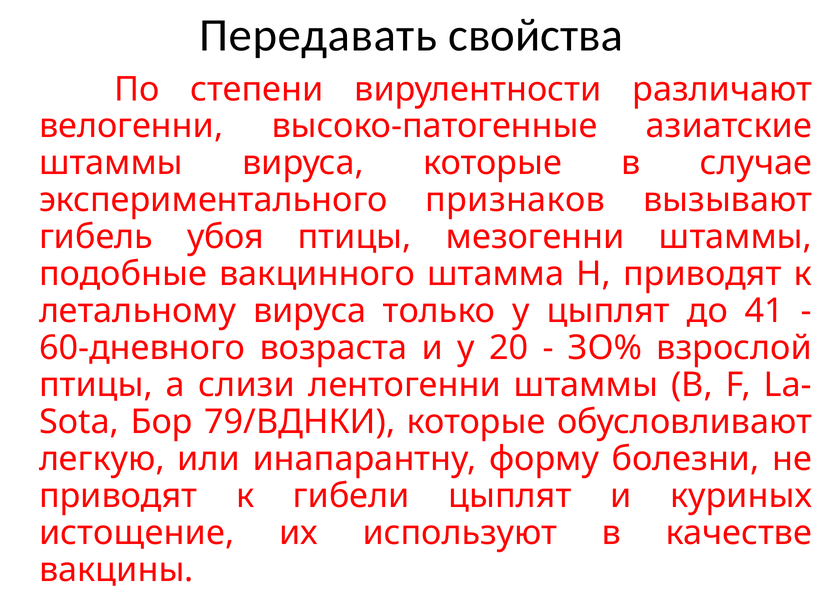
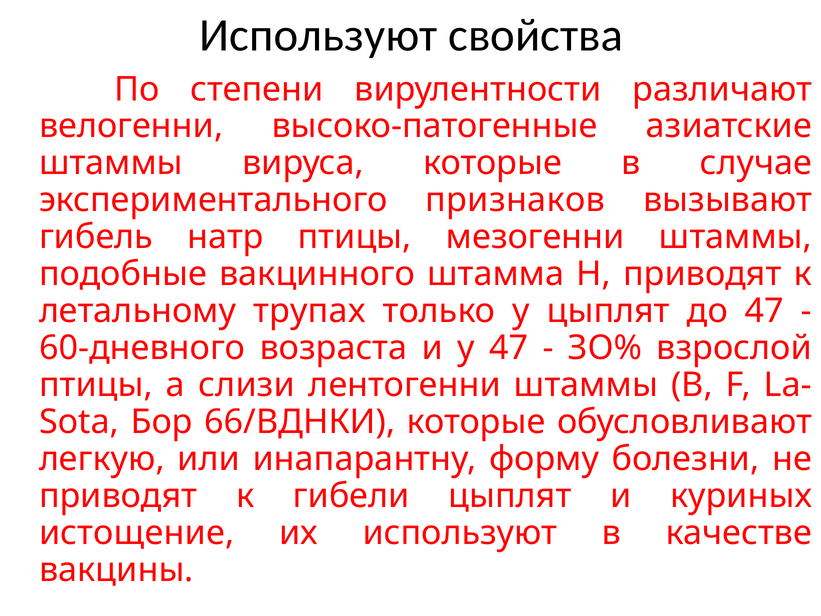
Передавать at (318, 35): Передавать -> Используют
убоя: убоя -> натр
летальному вируса: вируса -> трупах
до 41: 41 -> 47
у 20: 20 -> 47
79/ВДНКИ: 79/ВДНКИ -> 66/ВДНКИ
